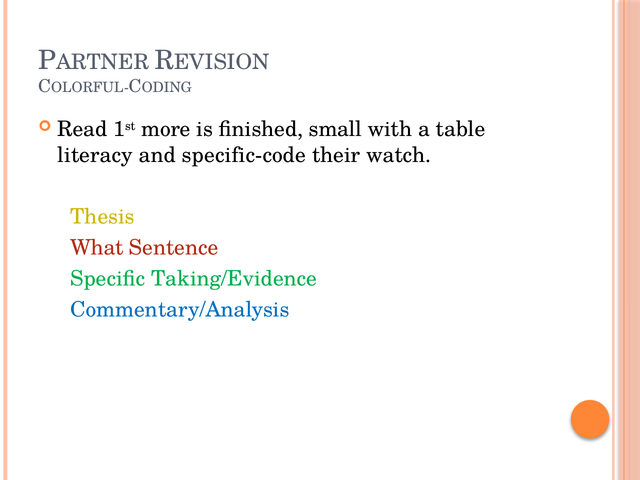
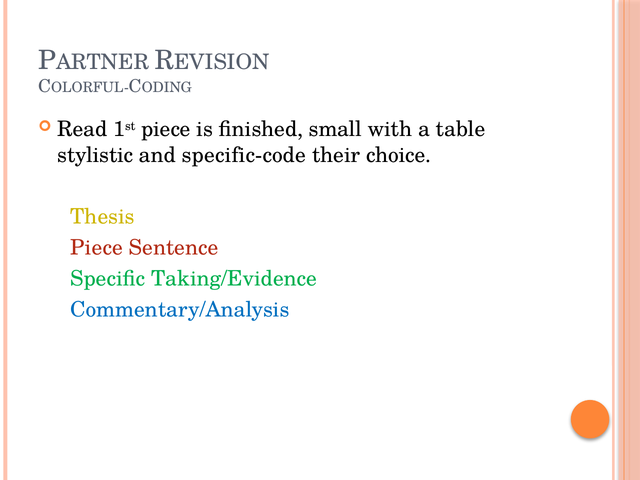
1st more: more -> piece
literacy: literacy -> stylistic
watch: watch -> choice
What at (97, 248): What -> Piece
